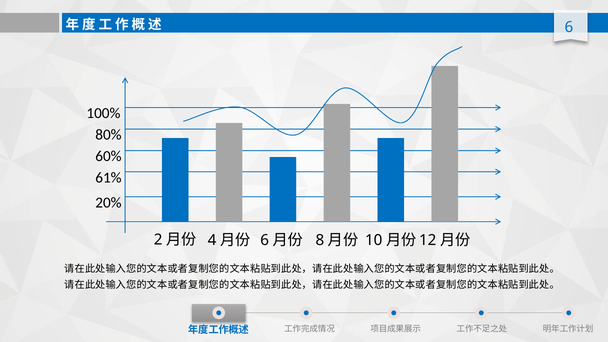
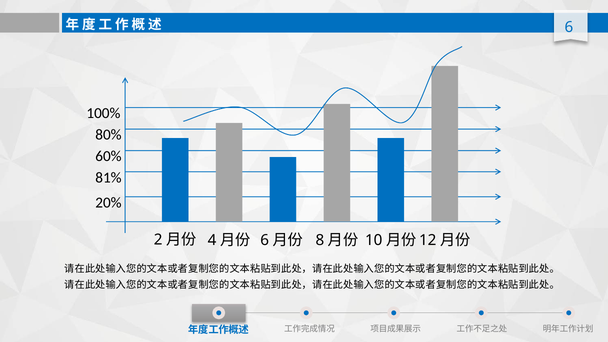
61%: 61% -> 81%
